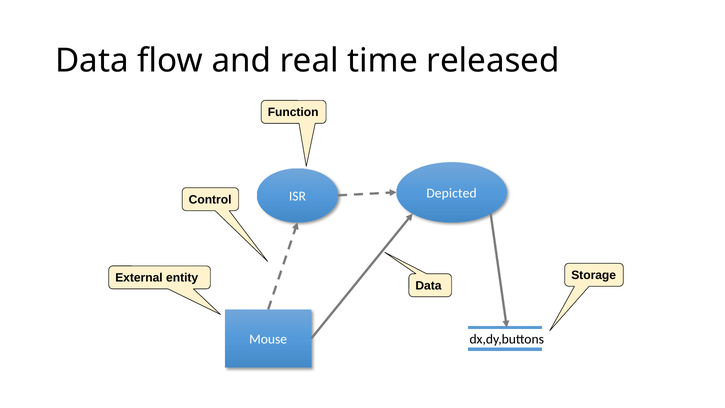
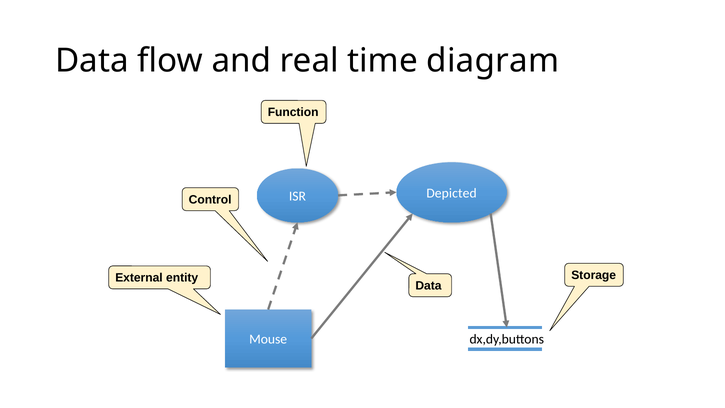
released: released -> diagram
